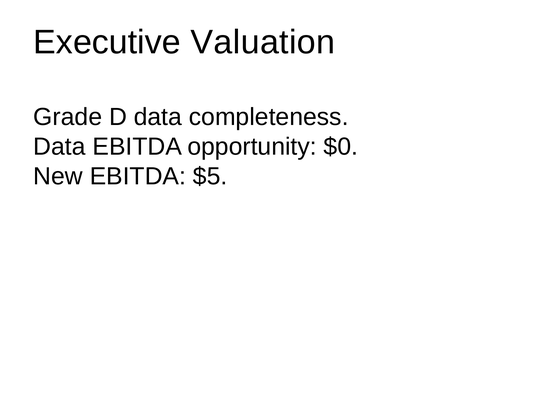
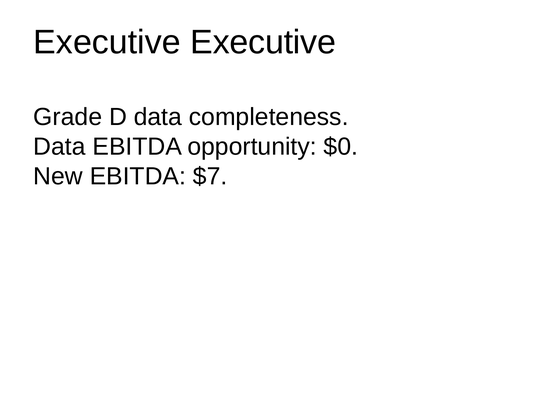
Executive Valuation: Valuation -> Executive
$5: $5 -> $7
